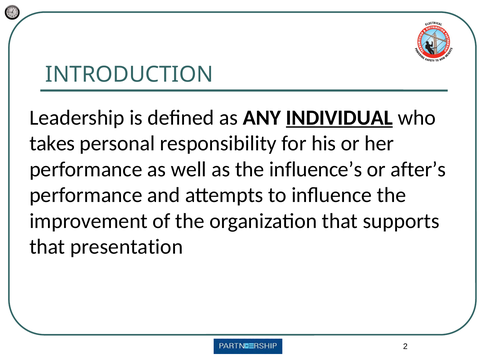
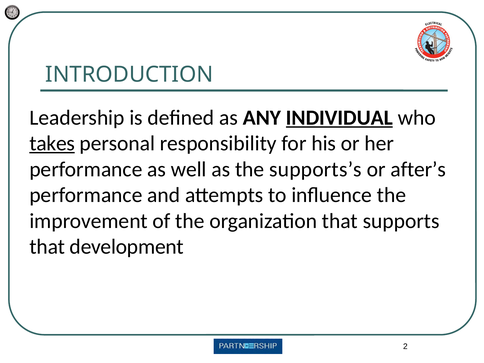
takes underline: none -> present
influence’s: influence’s -> supports’s
presentation: presentation -> development
